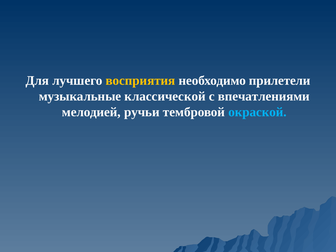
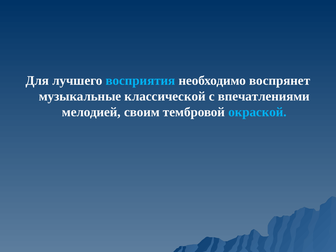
восприятия colour: yellow -> light blue
прилетели: прилетели -> воспрянет
ручьи: ручьи -> своим
